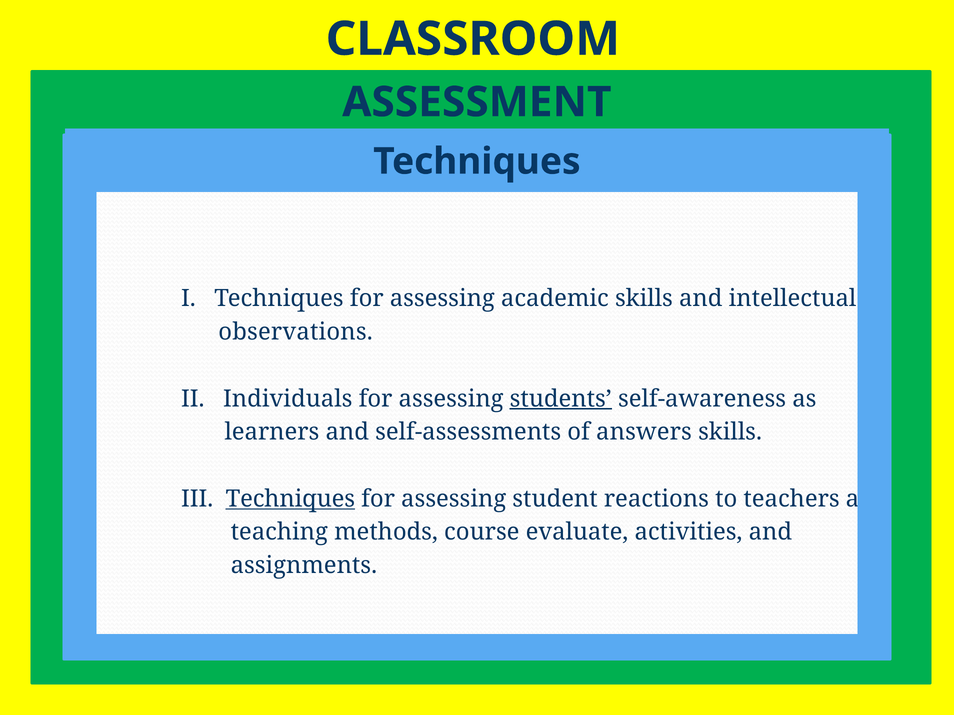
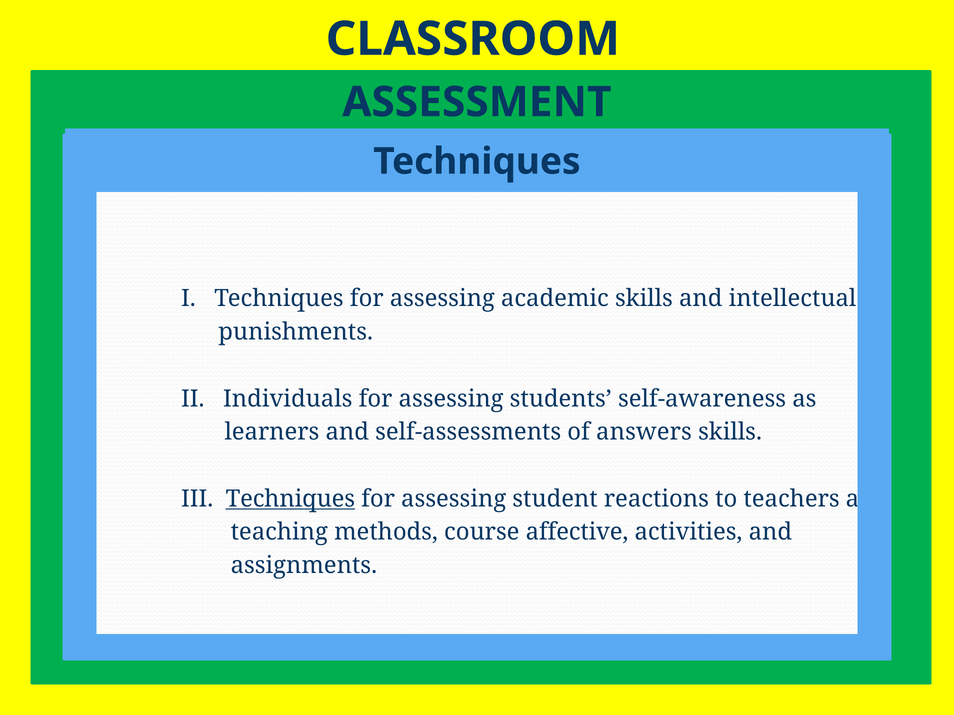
observations: observations -> punishments
students underline: present -> none
evaluate: evaluate -> affective
